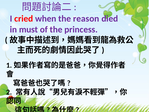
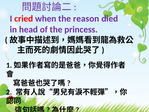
must: must -> head
